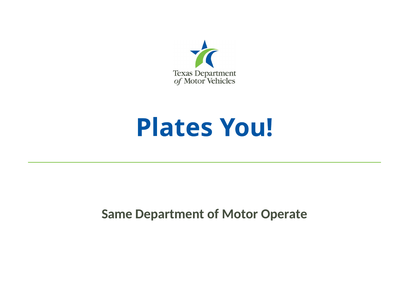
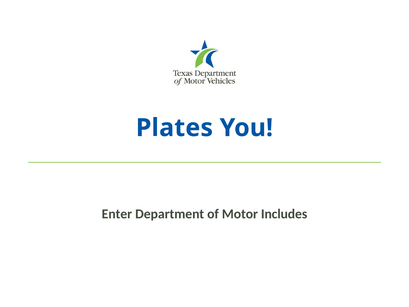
Same: Same -> Enter
Operate: Operate -> Includes
